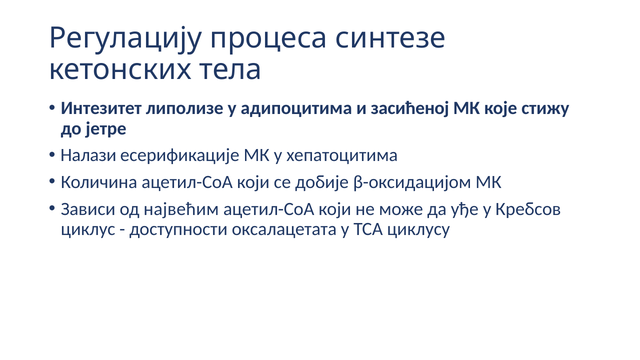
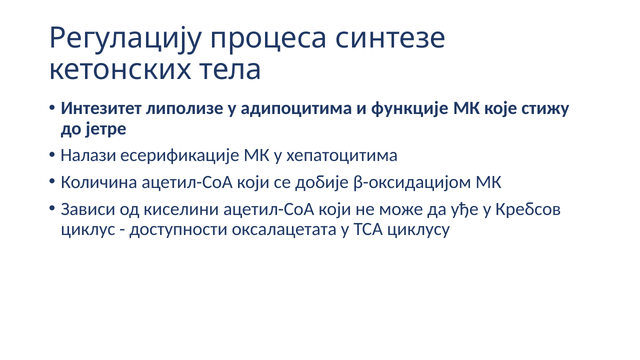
засићеној: засићеној -> функције
највећим: највећим -> киселини
